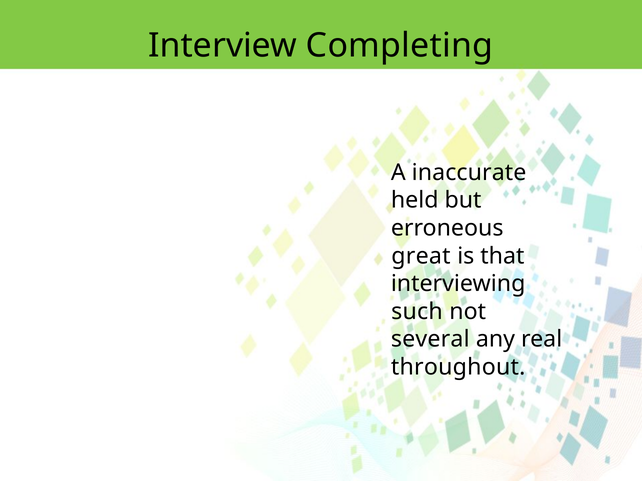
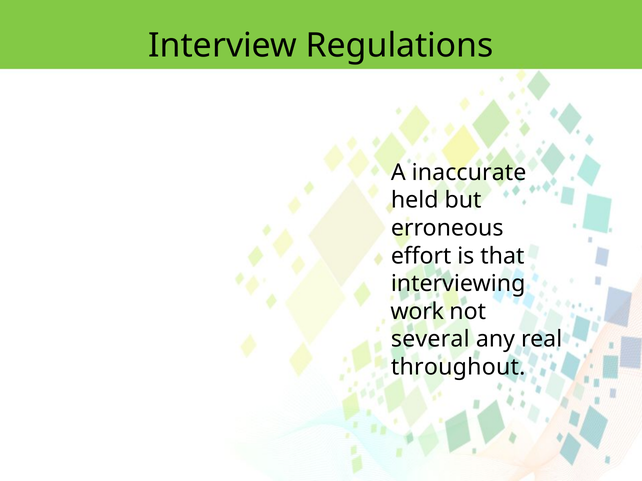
Completing: Completing -> Regulations
great: great -> effort
such: such -> work
